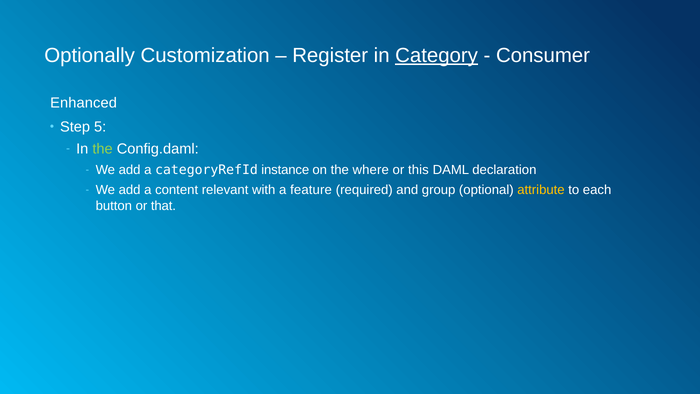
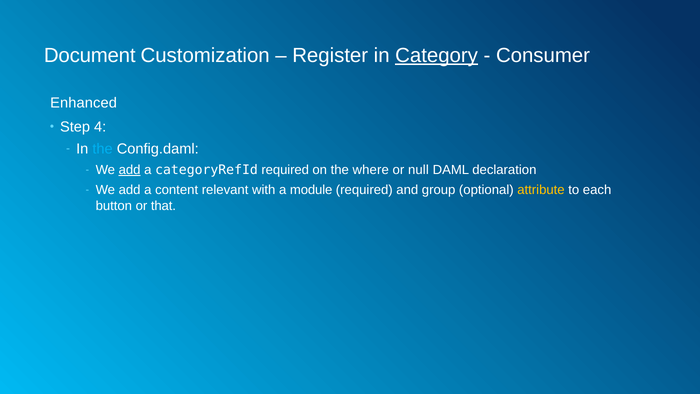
Optionally: Optionally -> Document
5: 5 -> 4
the at (103, 149) colour: light green -> light blue
add at (130, 170) underline: none -> present
categoryRefId instance: instance -> required
this: this -> null
feature: feature -> module
